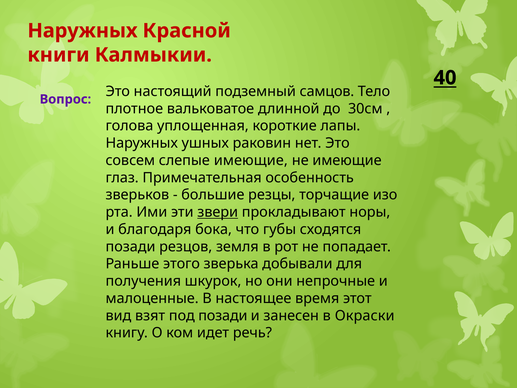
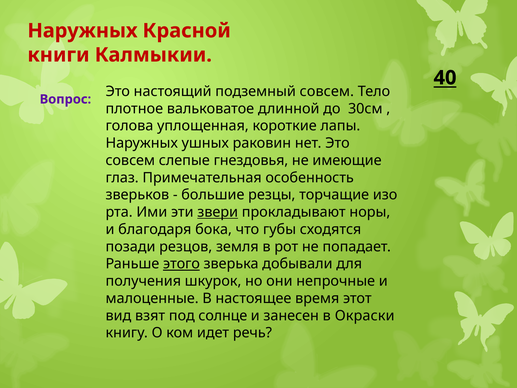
подземный самцов: самцов -> совсем
слепые имеющие: имеющие -> гнездовья
этого underline: none -> present
под позади: позади -> солнце
